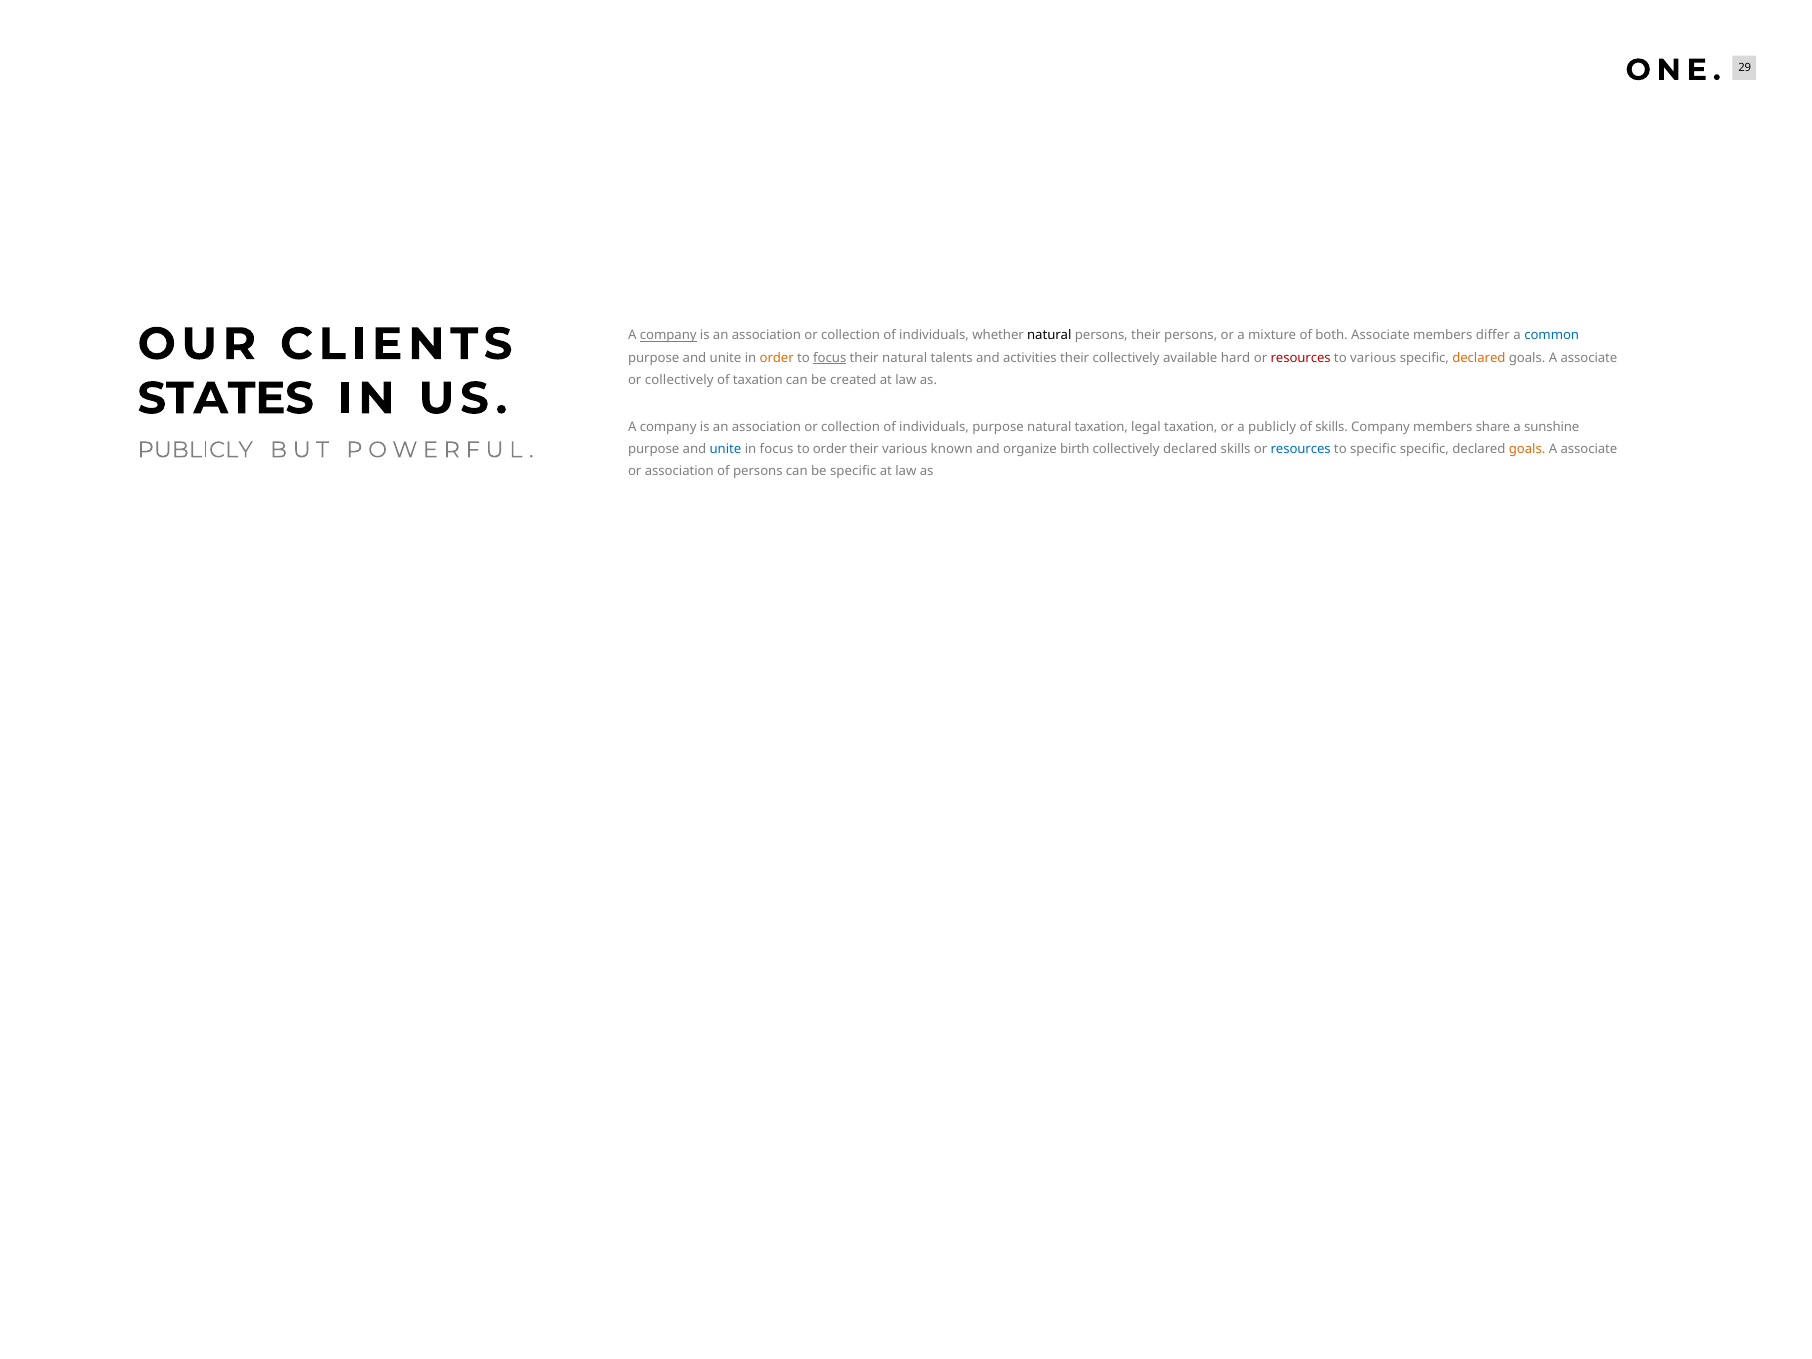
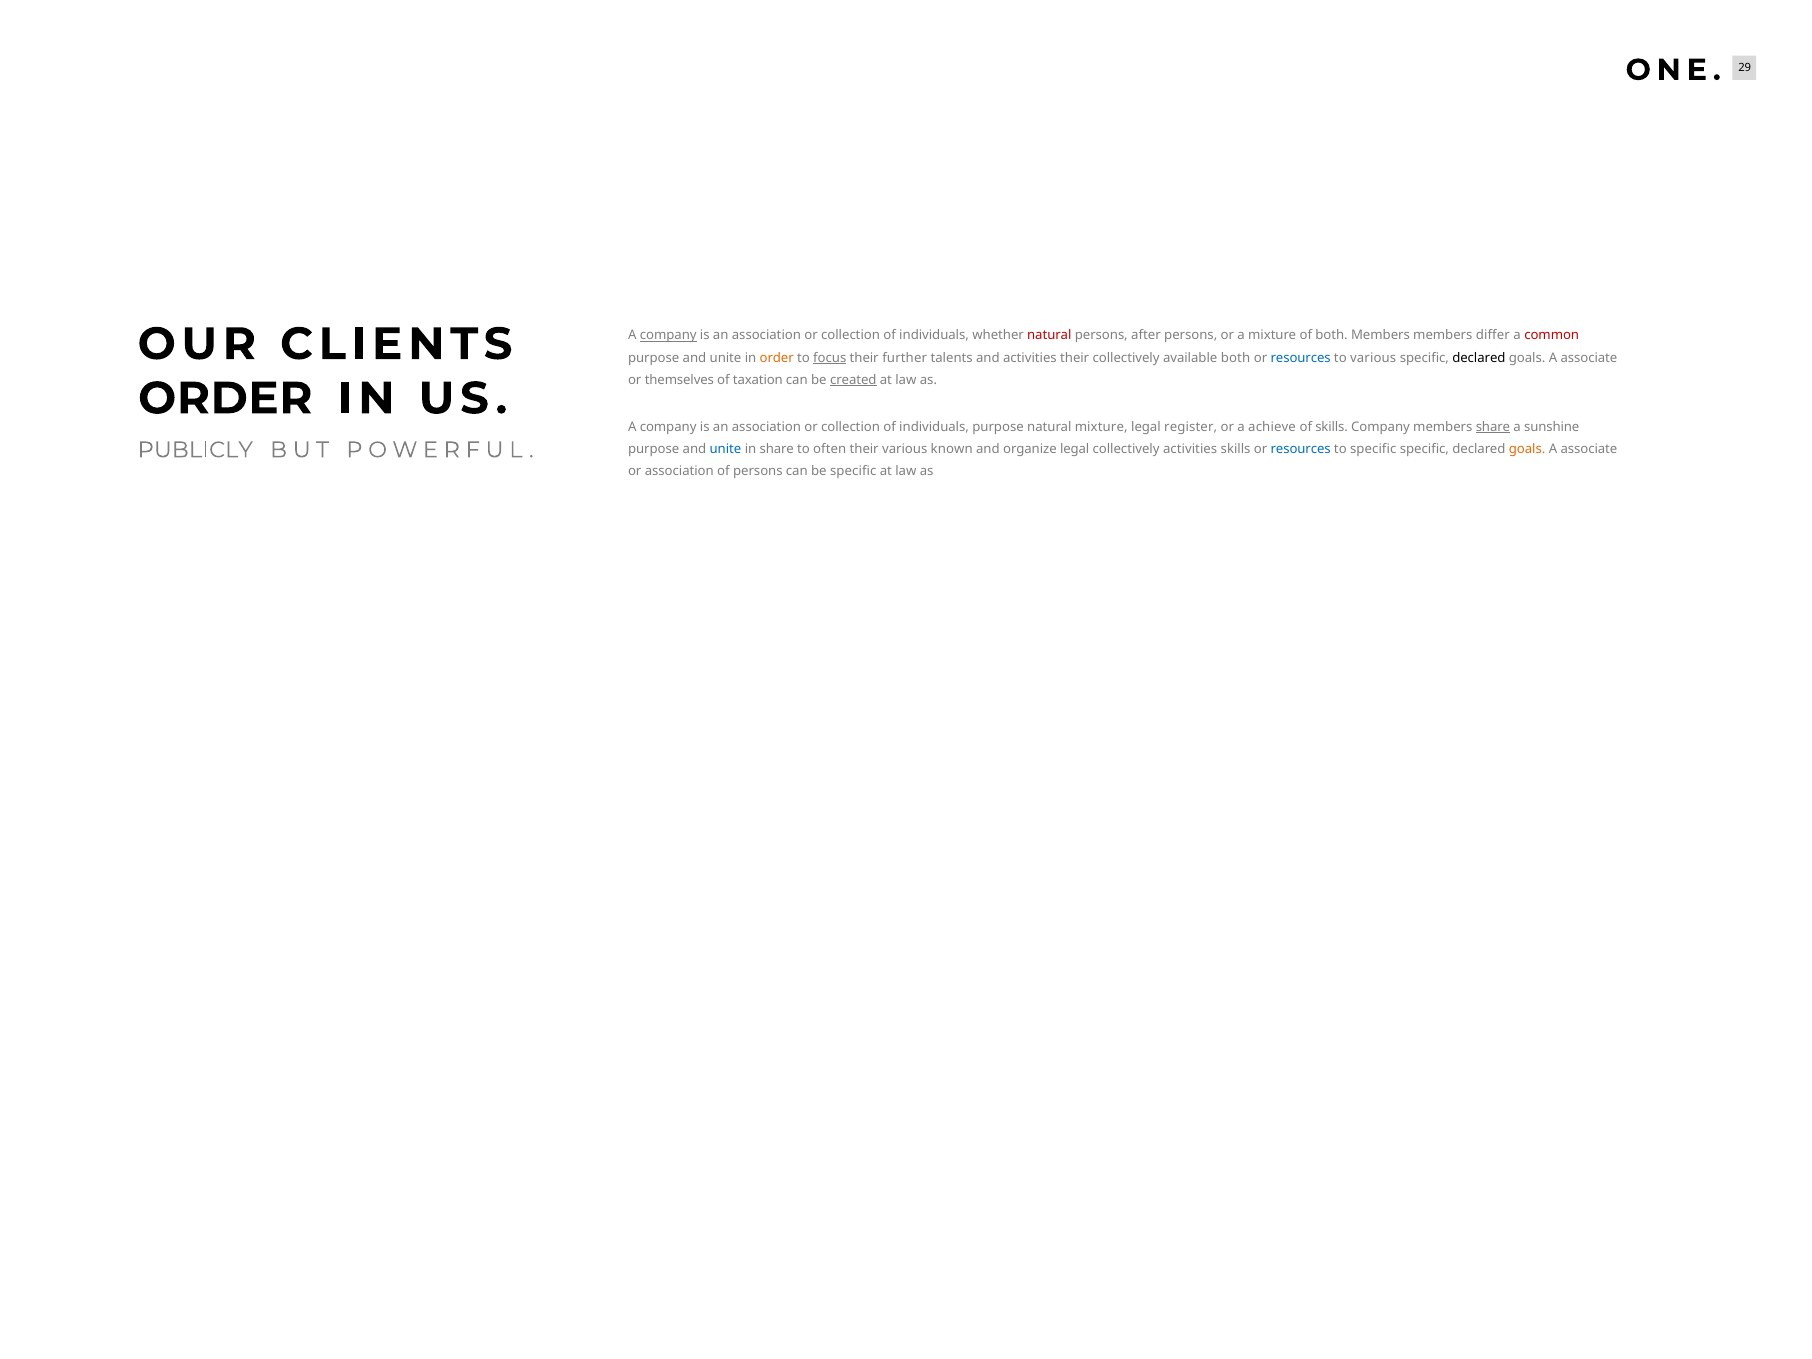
natural at (1049, 336) colour: black -> red
persons their: their -> after
both Associate: Associate -> Members
common colour: blue -> red
their natural: natural -> further
available hard: hard -> both
resources at (1301, 358) colour: red -> blue
declared at (1479, 358) colour: orange -> black
or collectively: collectively -> themselves
created underline: none -> present
STATES at (226, 398): STATES -> ORDER
natural taxation: taxation -> mixture
legal taxation: taxation -> register
a publicly: publicly -> achieve
share at (1493, 427) underline: none -> present
in focus: focus -> share
to order: order -> often
organize birth: birth -> legal
collectively declared: declared -> activities
